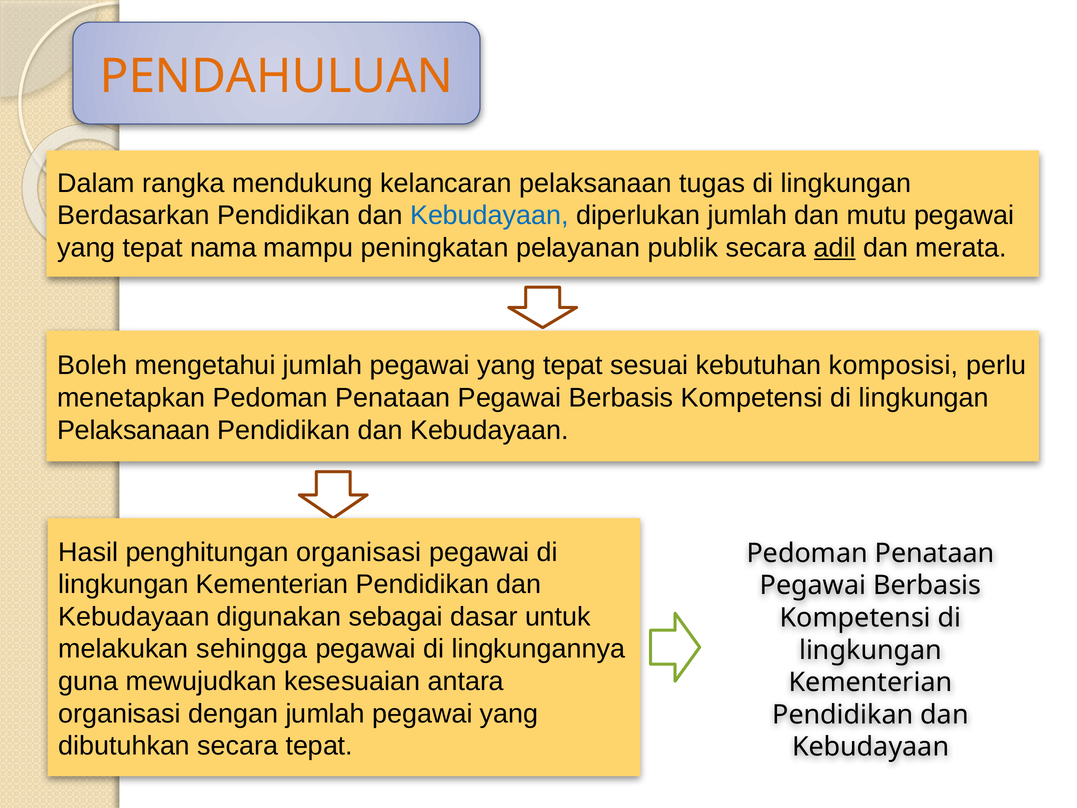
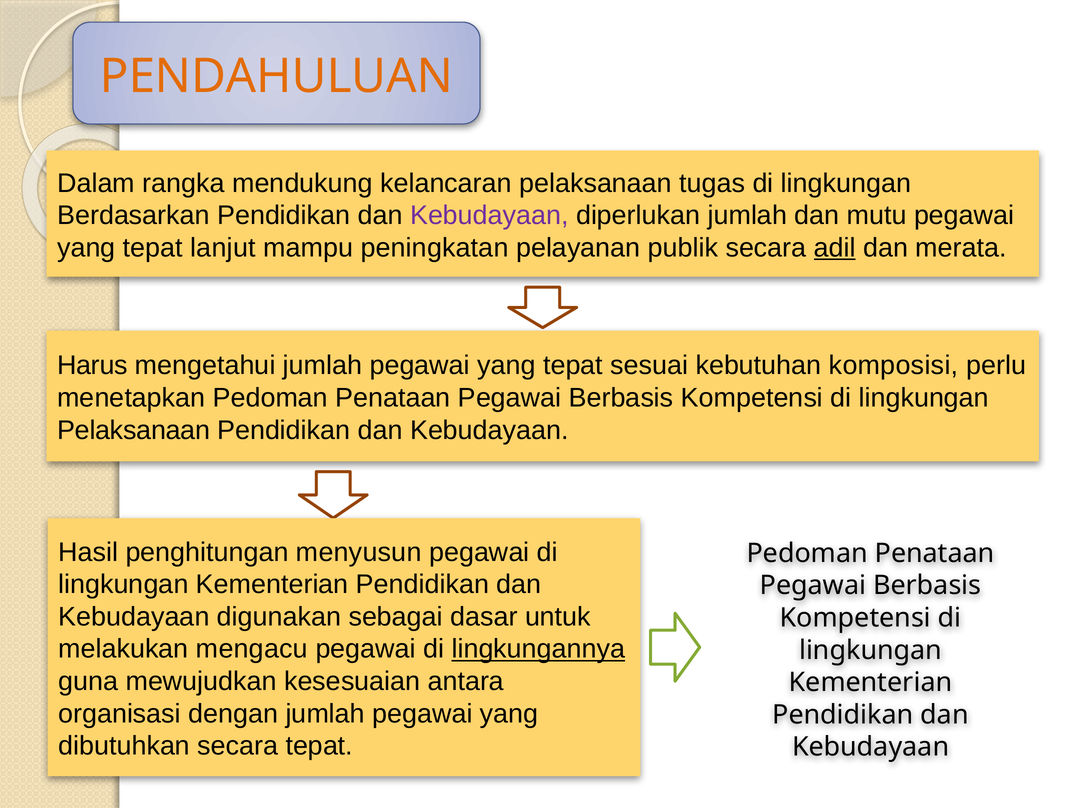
Kebudayaan at (489, 215) colour: blue -> purple
nama: nama -> lanjut
Boleh: Boleh -> Harus
penghitungan organisasi: organisasi -> menyusun
sehingga: sehingga -> mengacu
lingkungannya underline: none -> present
